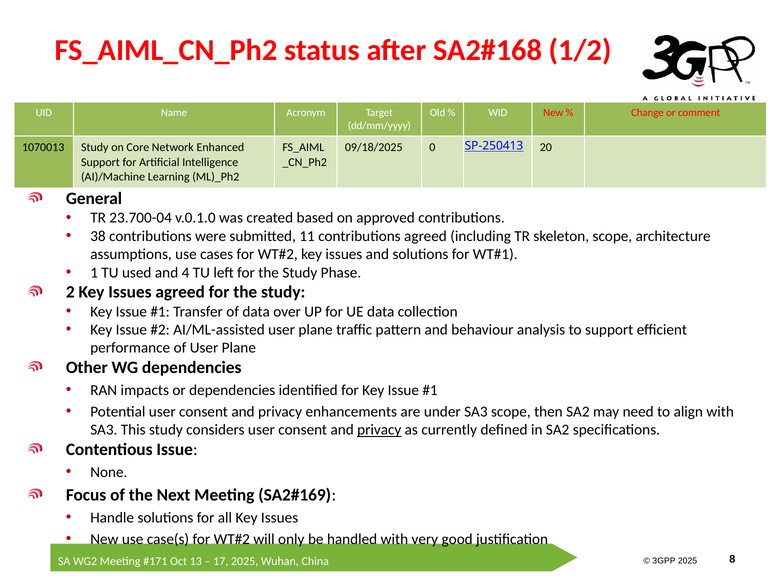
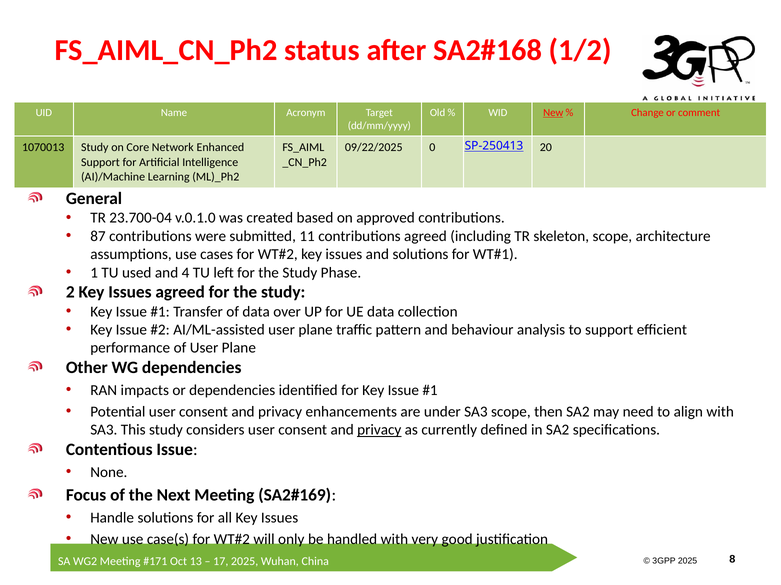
New at (553, 113) underline: none -> present
09/18/2025: 09/18/2025 -> 09/22/2025
38: 38 -> 87
